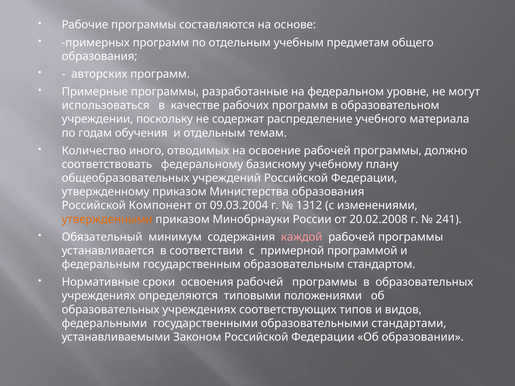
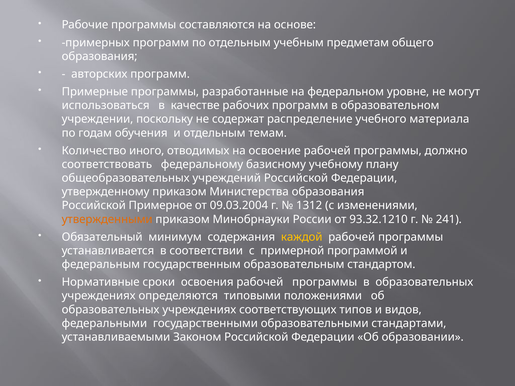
Компонент: Компонент -> Примерное
20.02.2008: 20.02.2008 -> 93.32.1210
каждой colour: pink -> yellow
